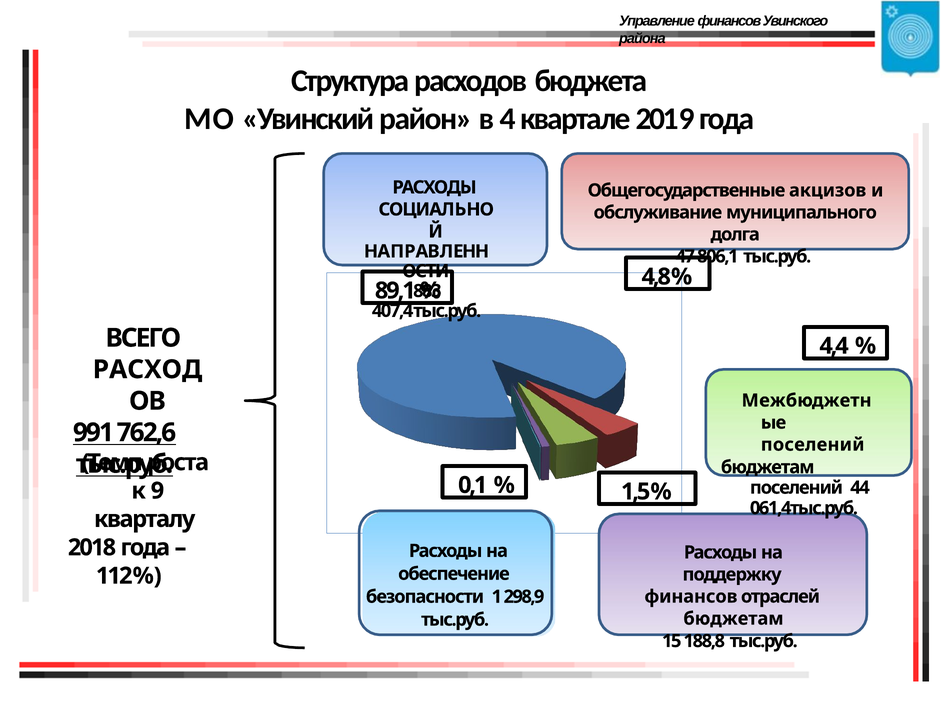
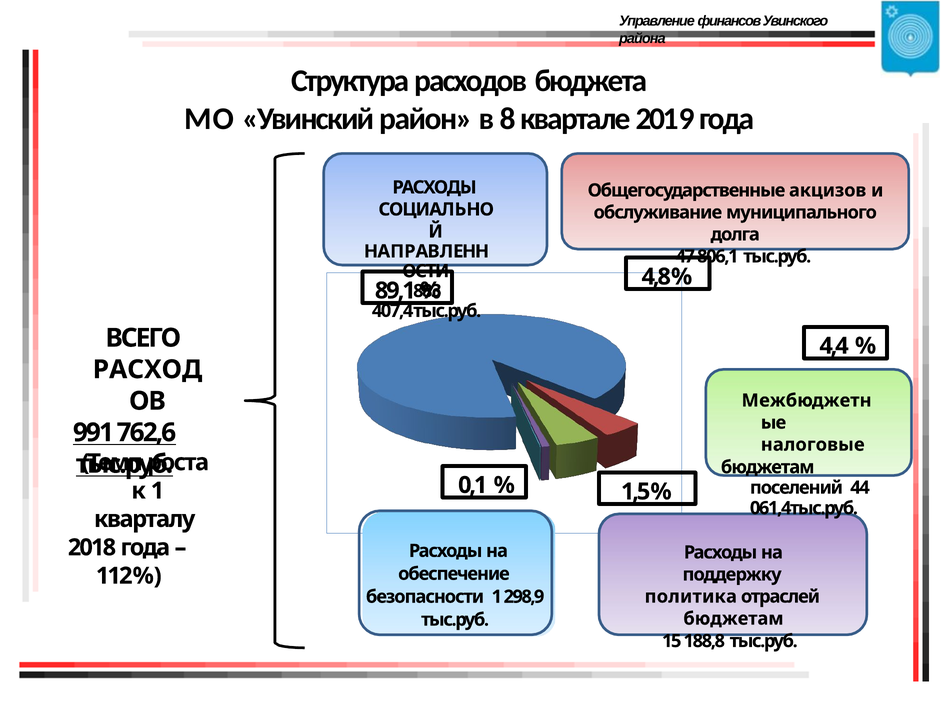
4: 4 -> 8
поселений at (813, 445): поселений -> налоговые
к 9: 9 -> 1
финансов at (691, 596): финансов -> политика
